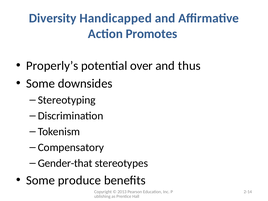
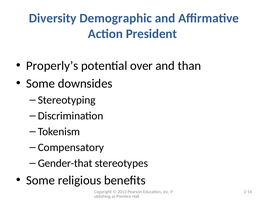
Handicapped: Handicapped -> Demographic
Promotes: Promotes -> President
thus: thus -> than
produce: produce -> religious
